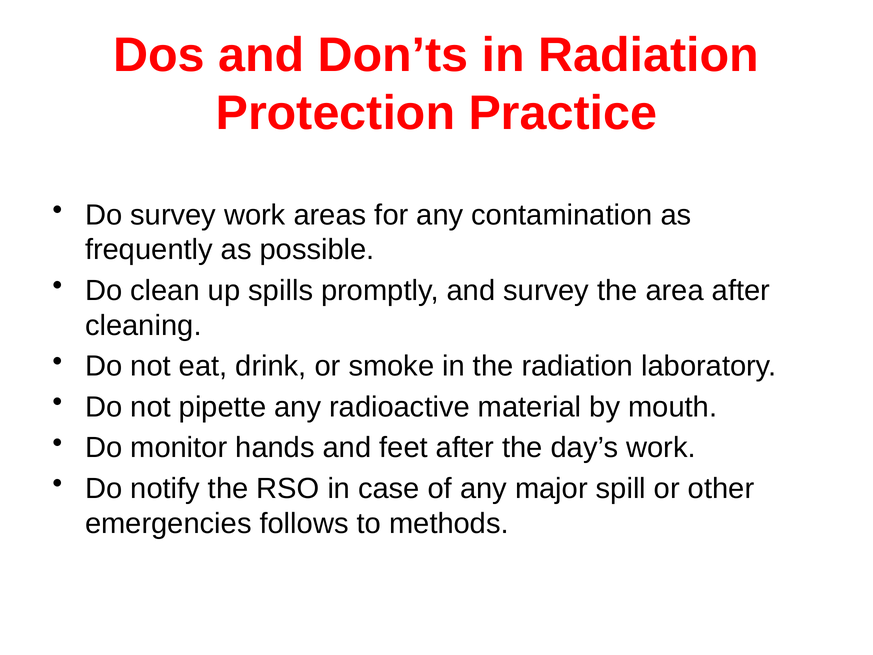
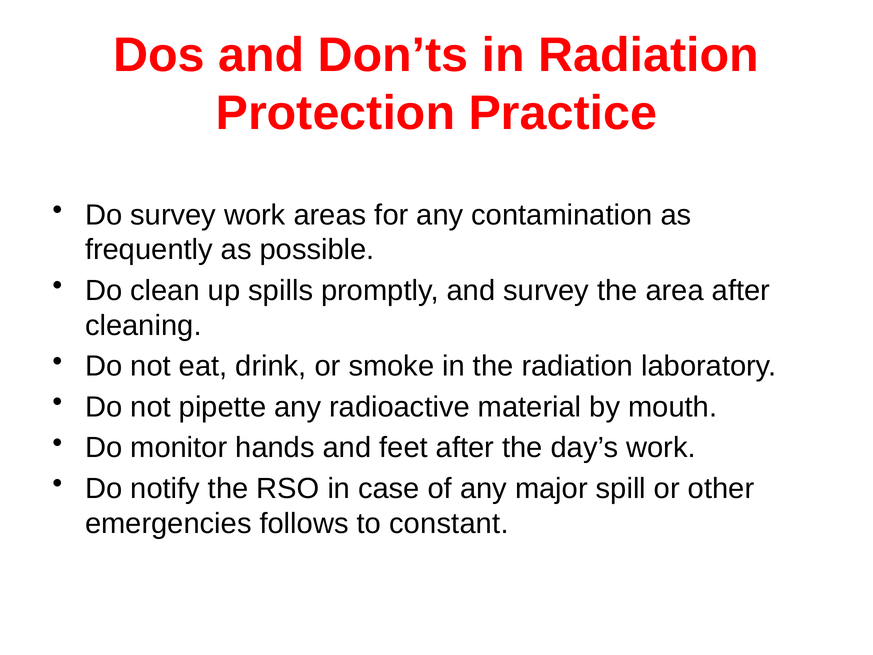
methods: methods -> constant
